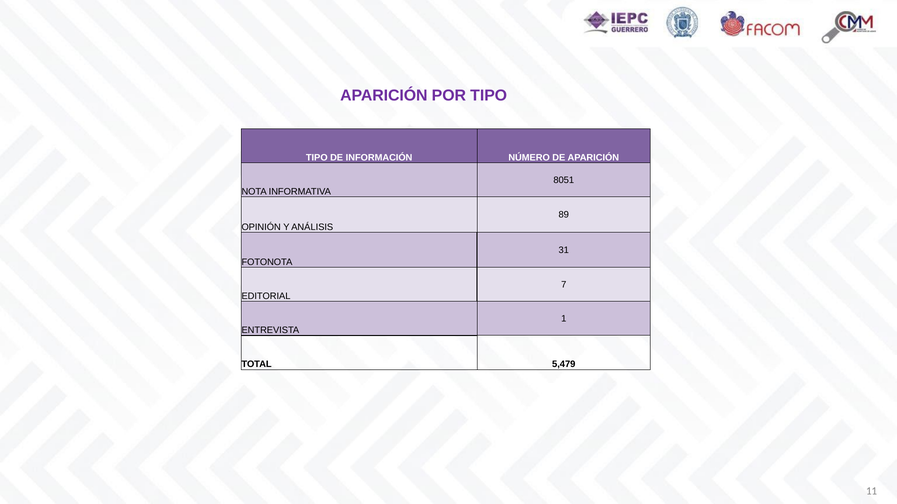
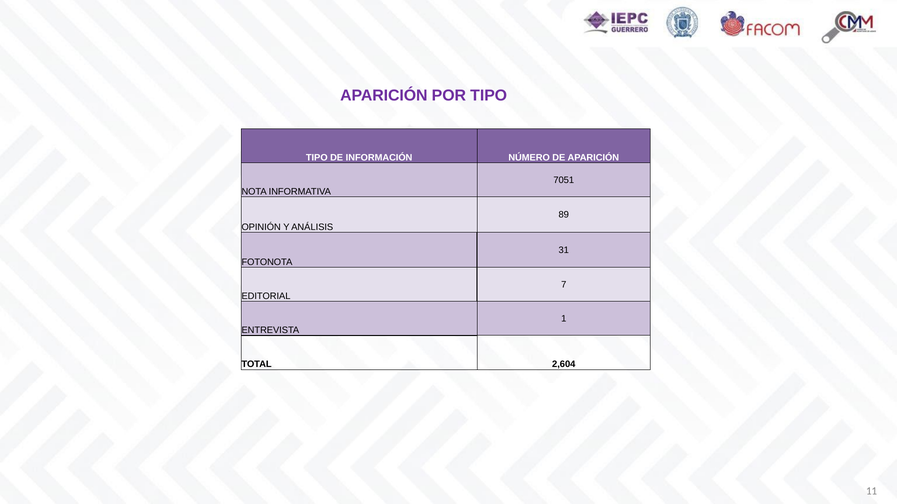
8051: 8051 -> 7051
5,479: 5,479 -> 2,604
